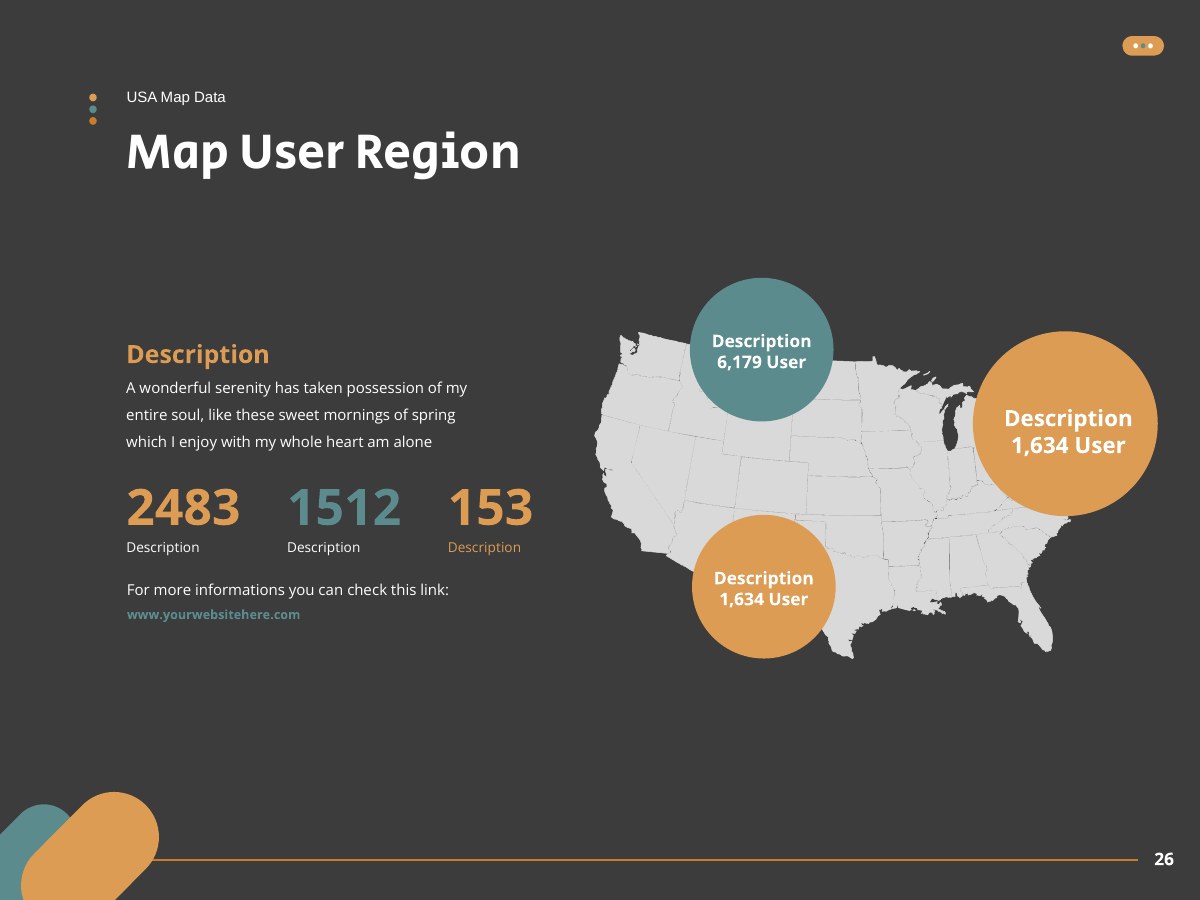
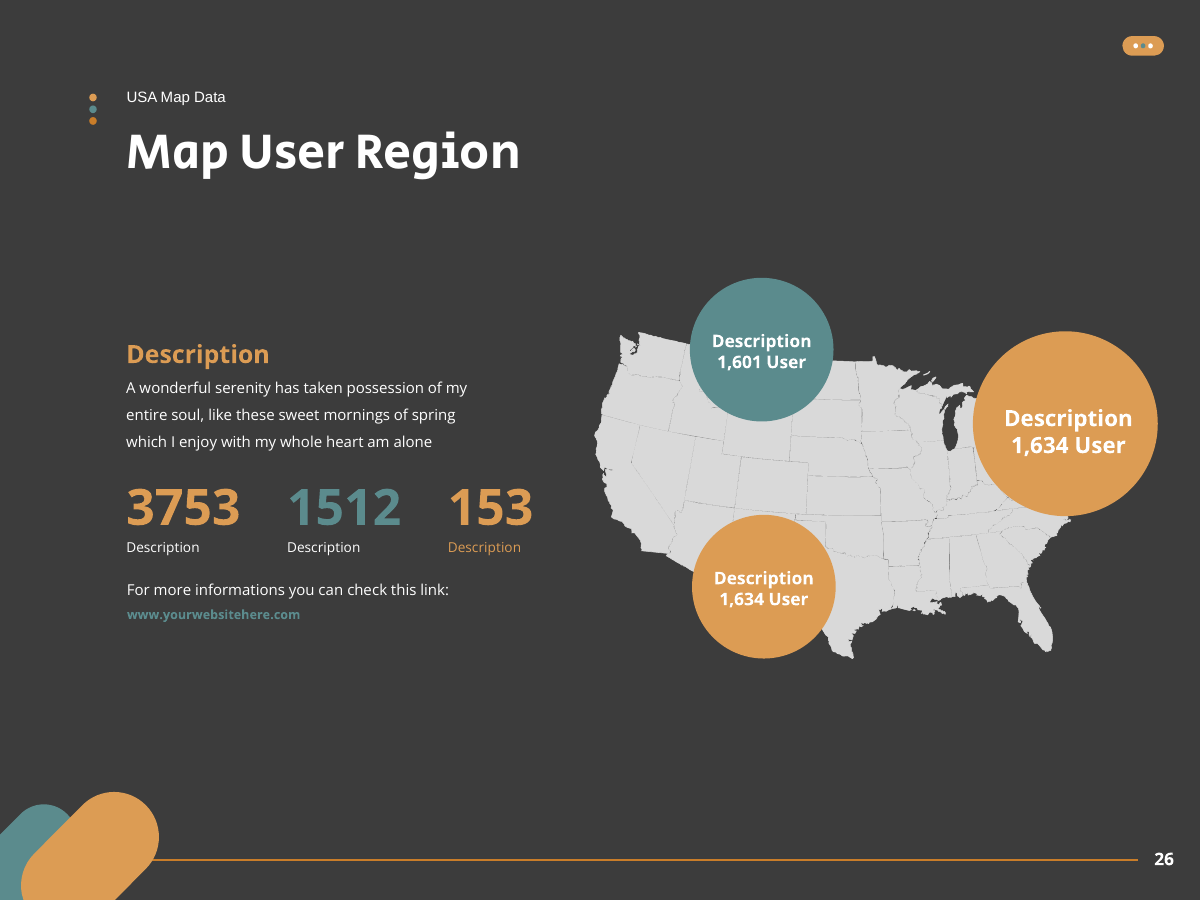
6,179: 6,179 -> 1,601
2483: 2483 -> 3753
